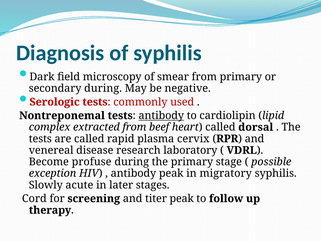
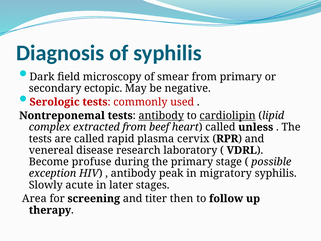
secondary during: during -> ectopic
cardiolipin underline: none -> present
dorsal: dorsal -> unless
Cord: Cord -> Area
titer peak: peak -> then
